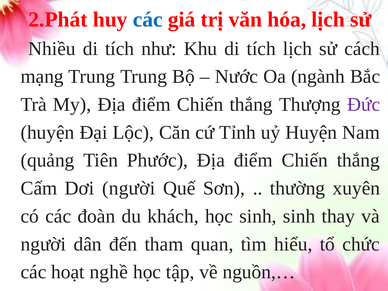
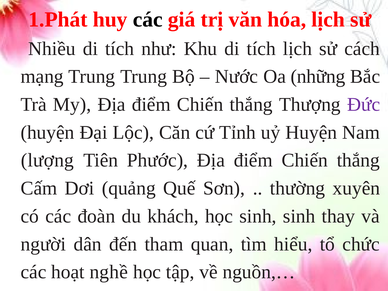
2.Phát: 2.Phát -> 1.Phát
các at (148, 20) colour: blue -> black
ngành: ngành -> những
quảng: quảng -> lượng
Dơi người: người -> quảng
